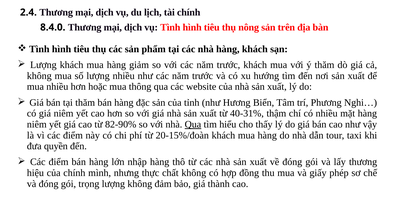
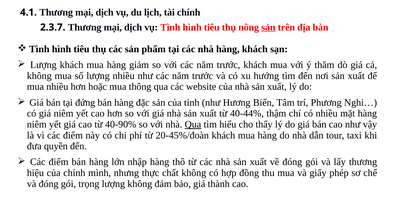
2.4: 2.4 -> 4.1
8.4.0: 8.4.0 -> 2.3.7
sản at (268, 27) underline: none -> present
tại thăm: thăm -> đứng
40-31%: 40-31% -> 40-44%
82-90%: 82-90% -> 40-90%
20-15%/đoàn: 20-15%/đoàn -> 20-45%/đoàn
